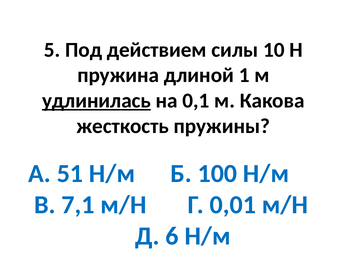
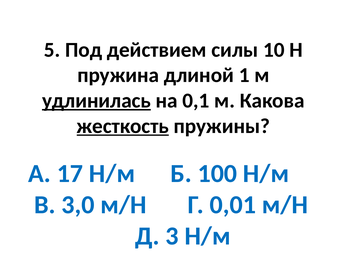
жесткость underline: none -> present
51: 51 -> 17
7,1: 7,1 -> 3,0
6: 6 -> 3
